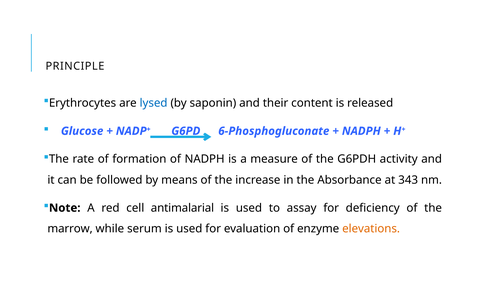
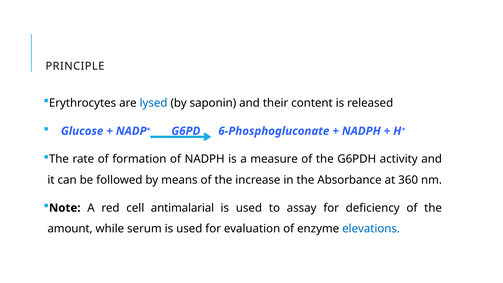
343: 343 -> 360
marrow: marrow -> amount
elevations colour: orange -> blue
